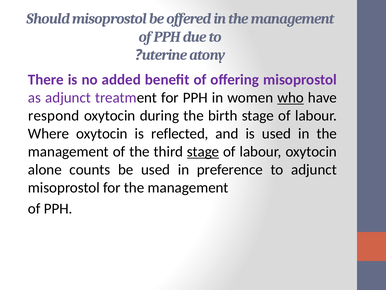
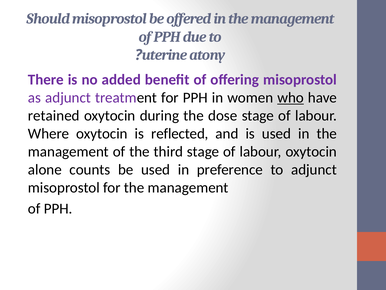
respond: respond -> retained
birth: birth -> dose
stage at (203, 151) underline: present -> none
